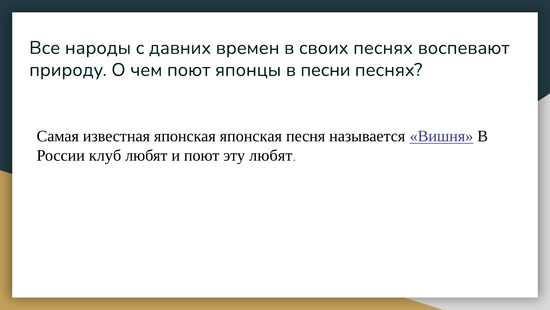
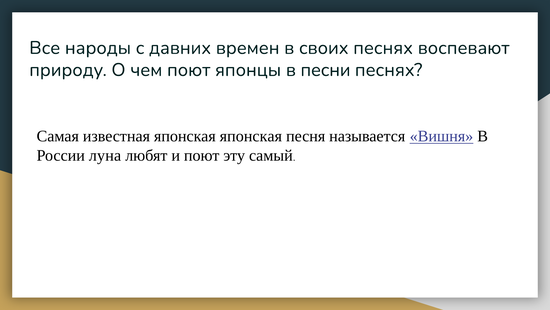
клуб: клуб -> луна
эту любят: любят -> самый
